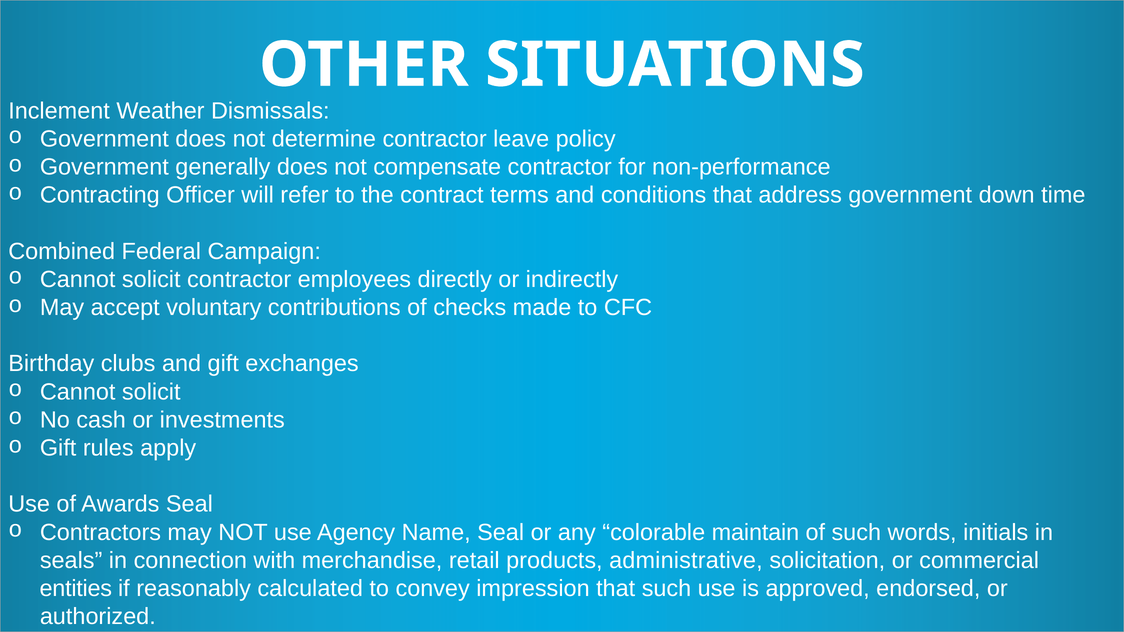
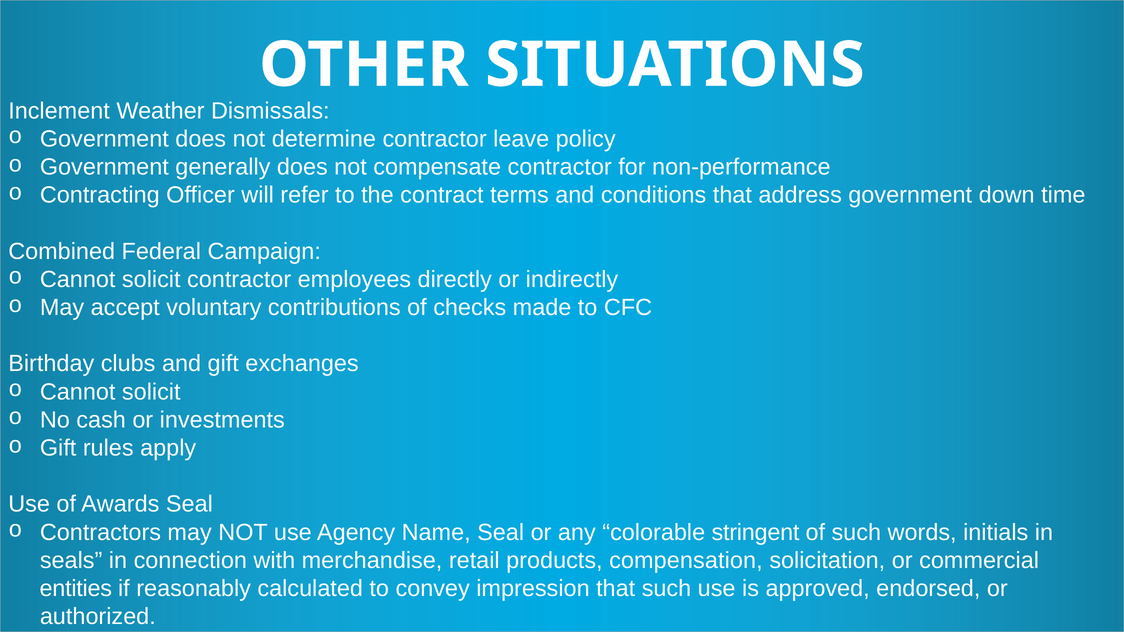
maintain: maintain -> stringent
administrative: administrative -> compensation
